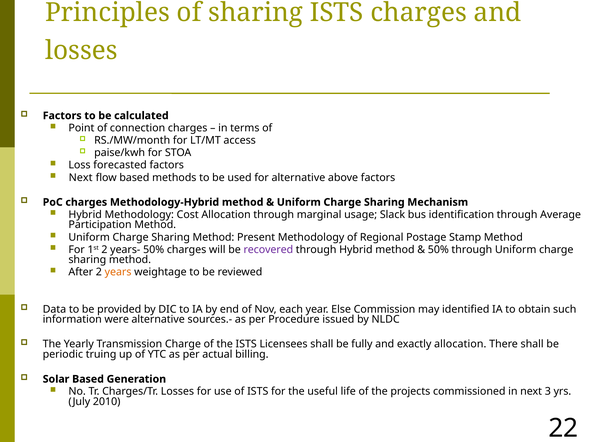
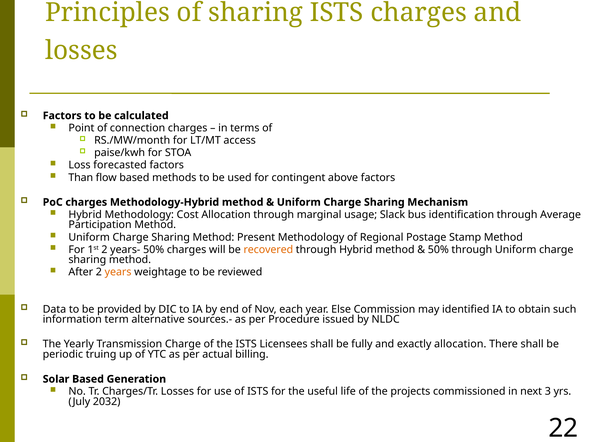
Next at (81, 177): Next -> Than
for alternative: alternative -> contingent
recovered colour: purple -> orange
were: were -> term
2010: 2010 -> 2032
